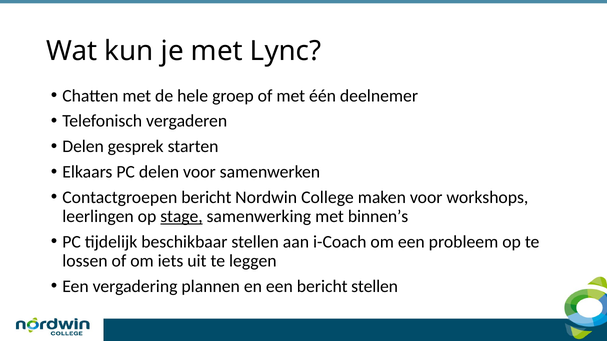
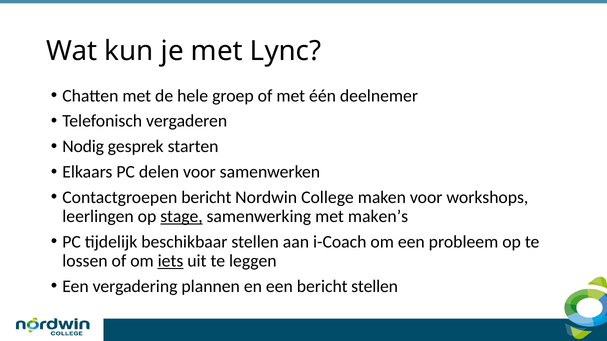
Delen at (83, 147): Delen -> Nodig
binnen’s: binnen’s -> maken’s
iets underline: none -> present
